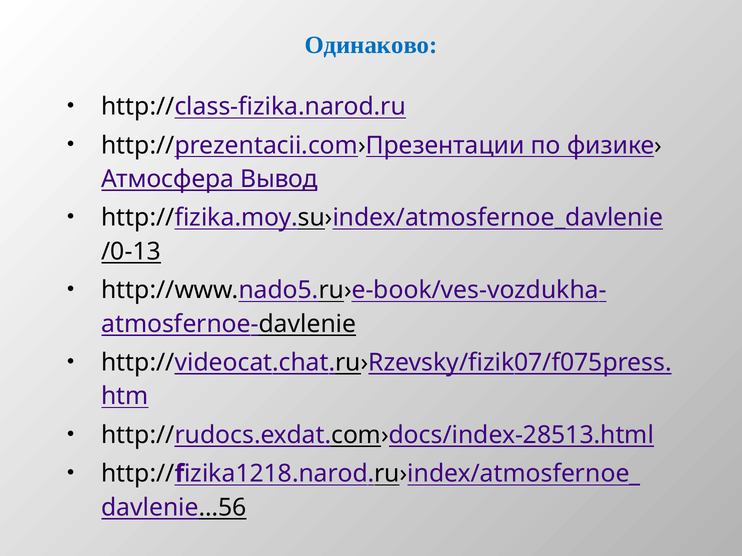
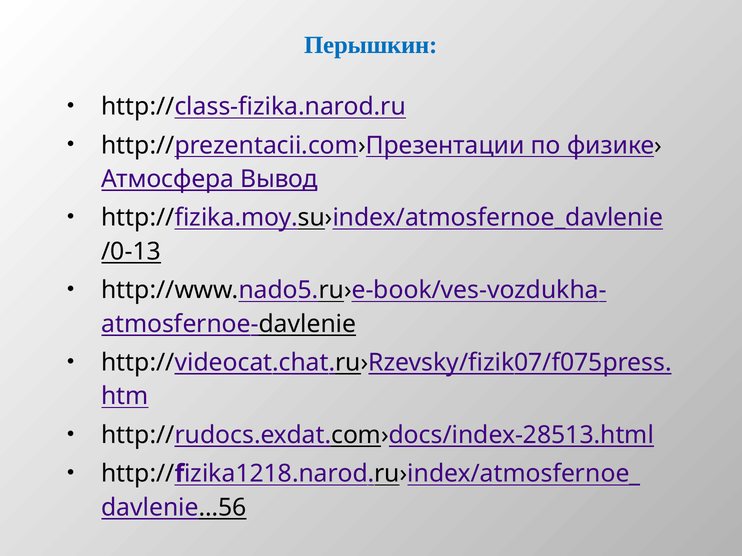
Одинаково: Одинаково -> Перышкин
